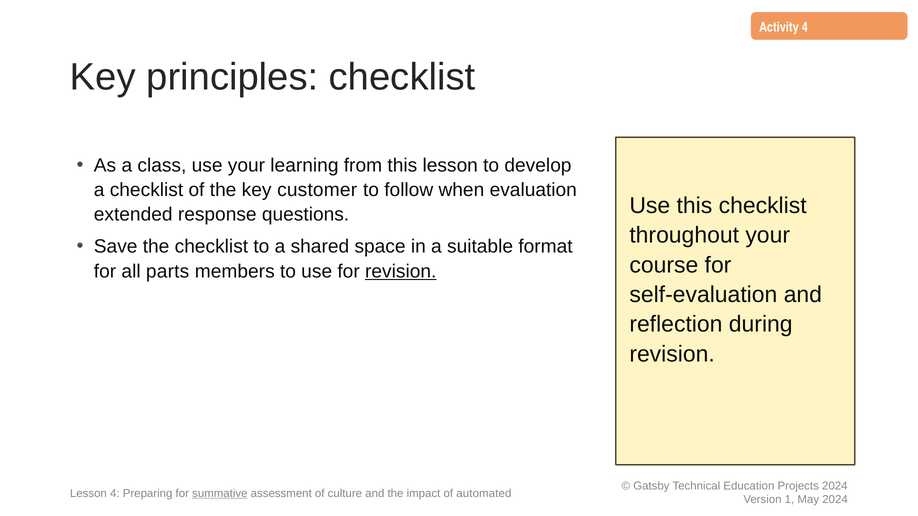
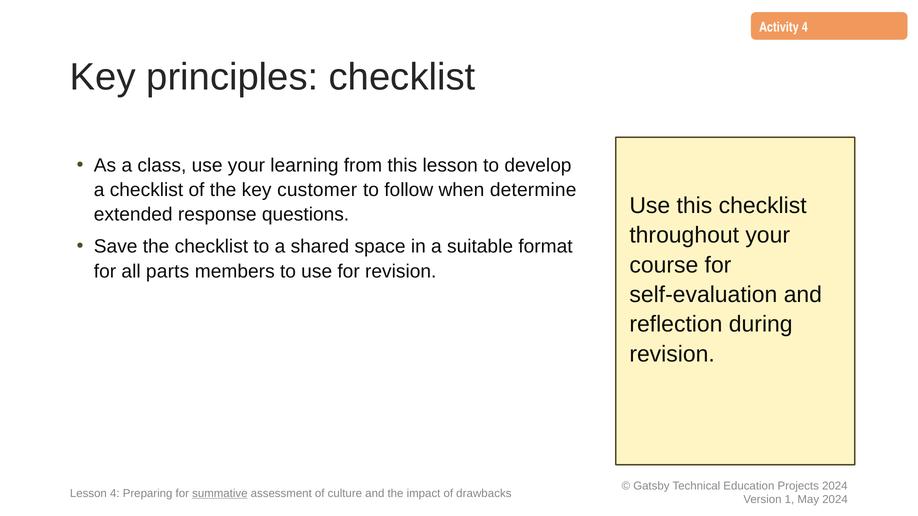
evaluation: evaluation -> determine
revision at (401, 271) underline: present -> none
automated: automated -> drawbacks
